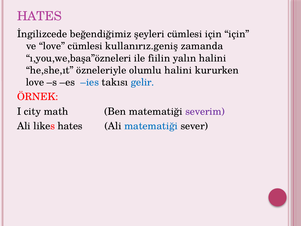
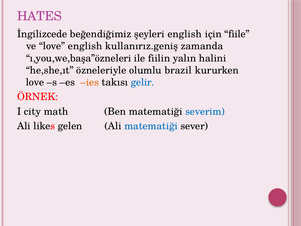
şeyleri cümlesi: cümlesi -> english
için için: için -> fiile
love cümlesi: cümlesi -> english
olumlu halini: halini -> brazil
ies colour: blue -> orange
severim colour: purple -> blue
likes hates: hates -> gelen
